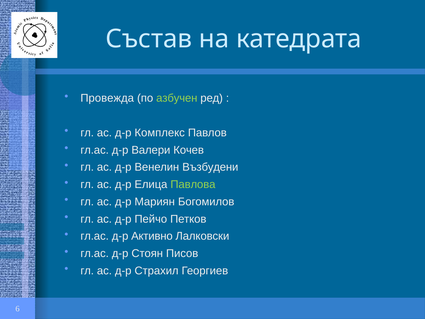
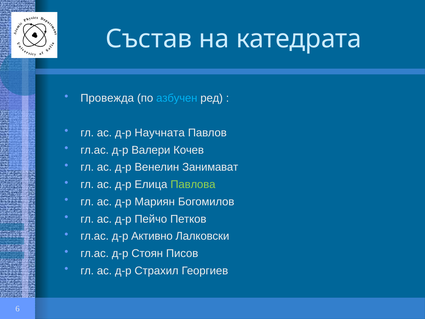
азбучен colour: light green -> light blue
Комплекс: Комплекс -> Научната
Възбудени: Възбудени -> Занимават
